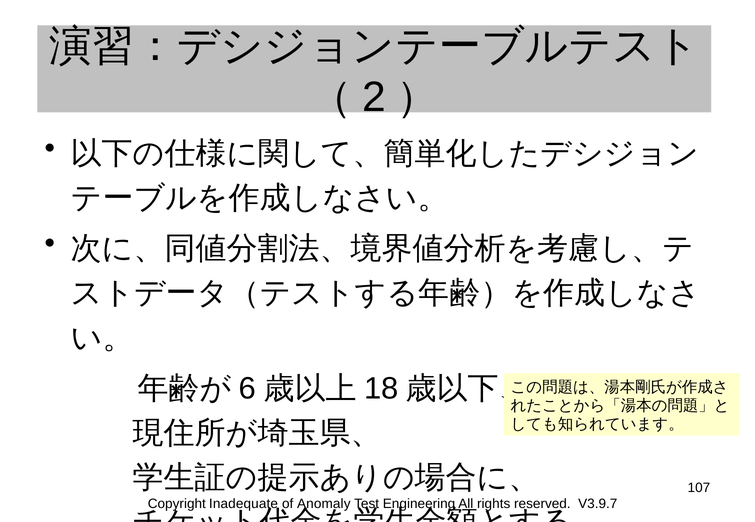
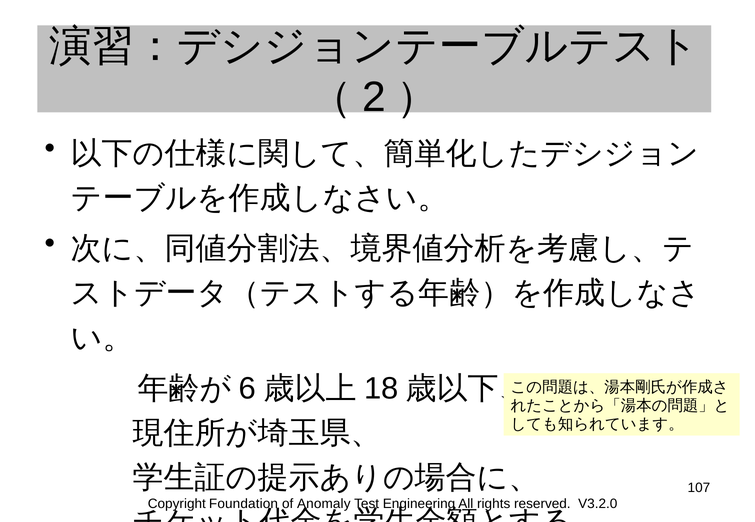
Inadequate: Inadequate -> Foundation
V3.9.7: V3.9.7 -> V3.2.0
